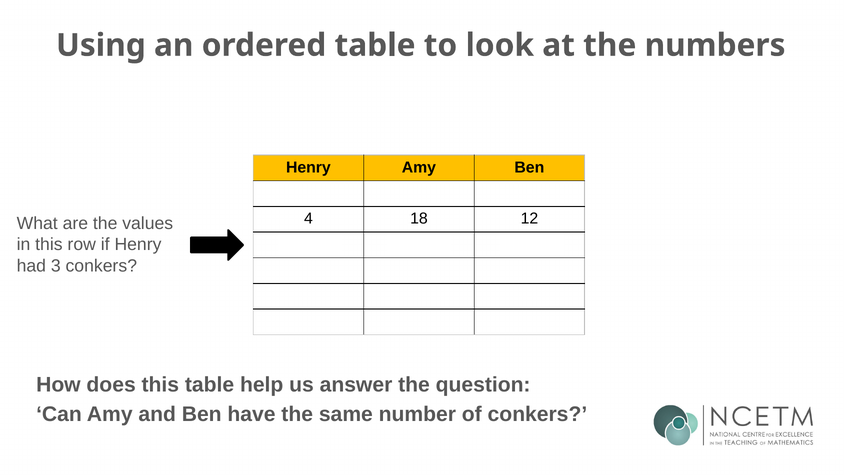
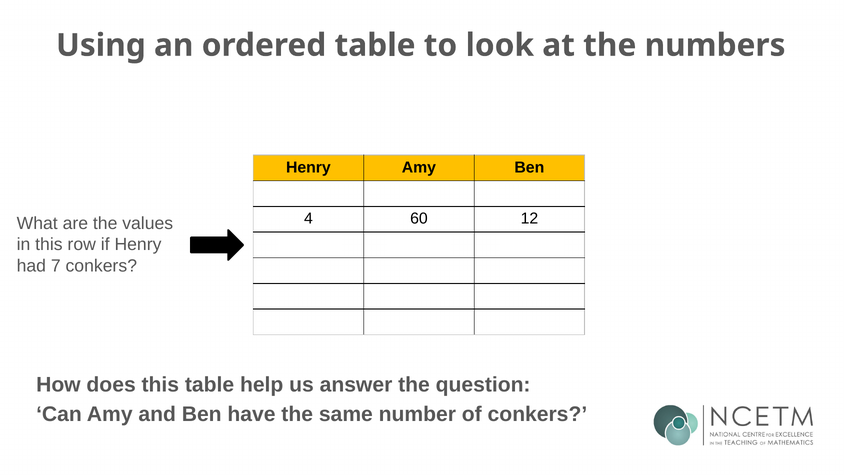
18: 18 -> 60
3: 3 -> 7
